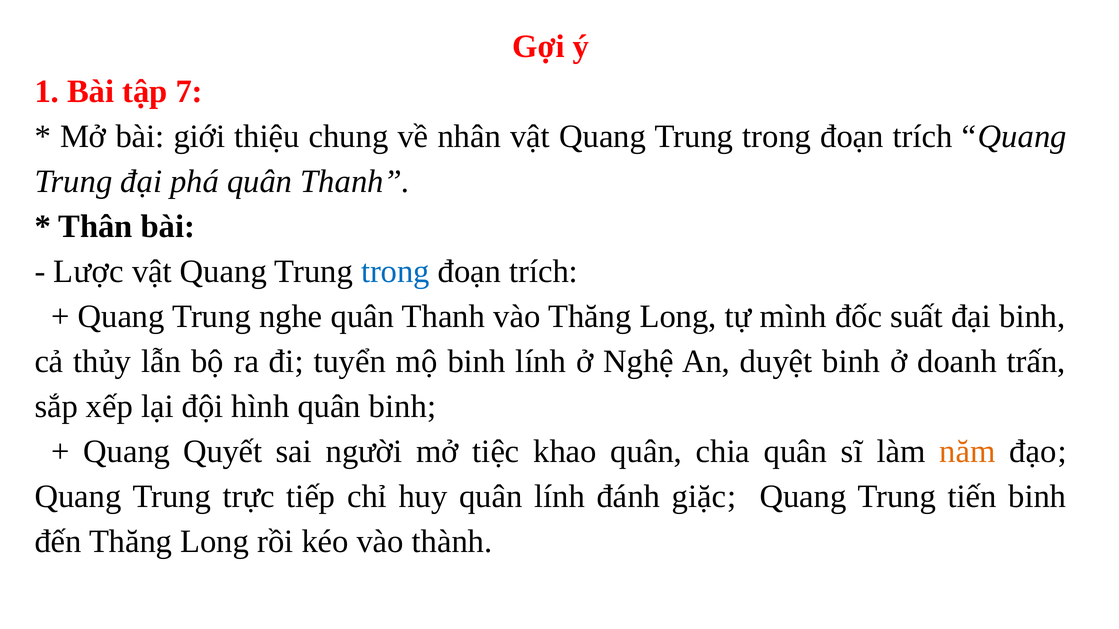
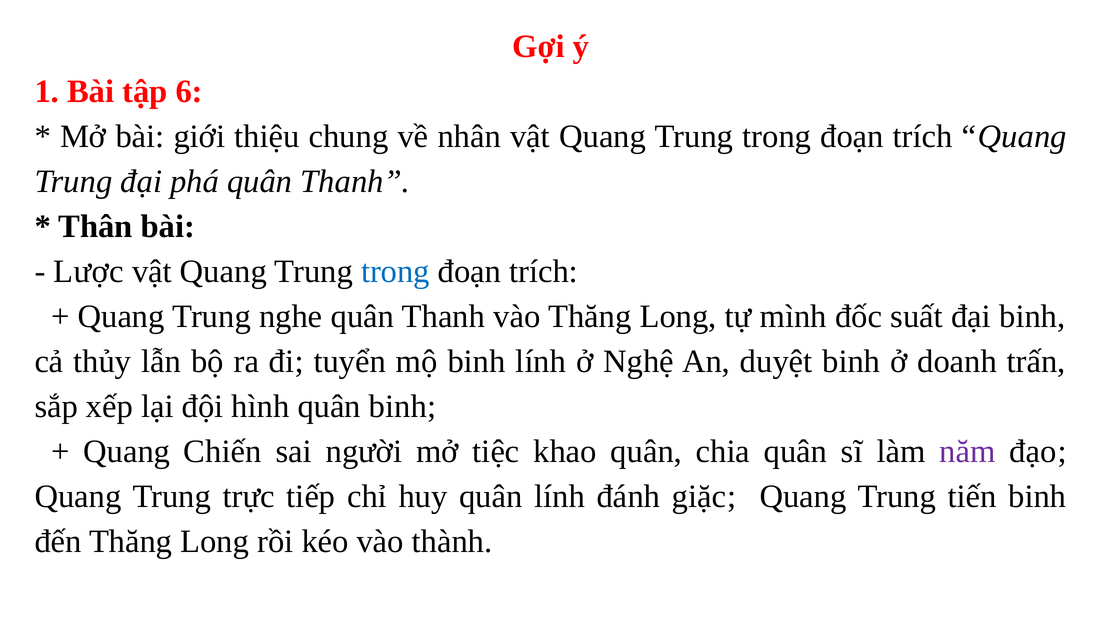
7: 7 -> 6
Quyết: Quyết -> Chiến
năm colour: orange -> purple
